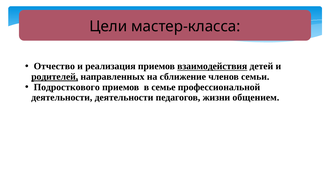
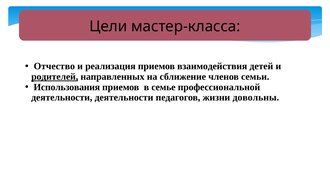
взаимодействия underline: present -> none
Подросткового: Подросткового -> Использования
общением: общением -> довольны
